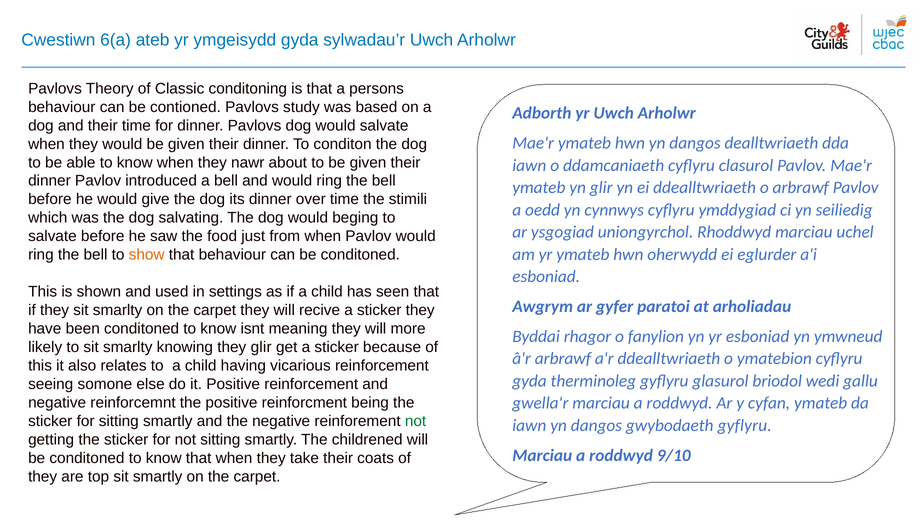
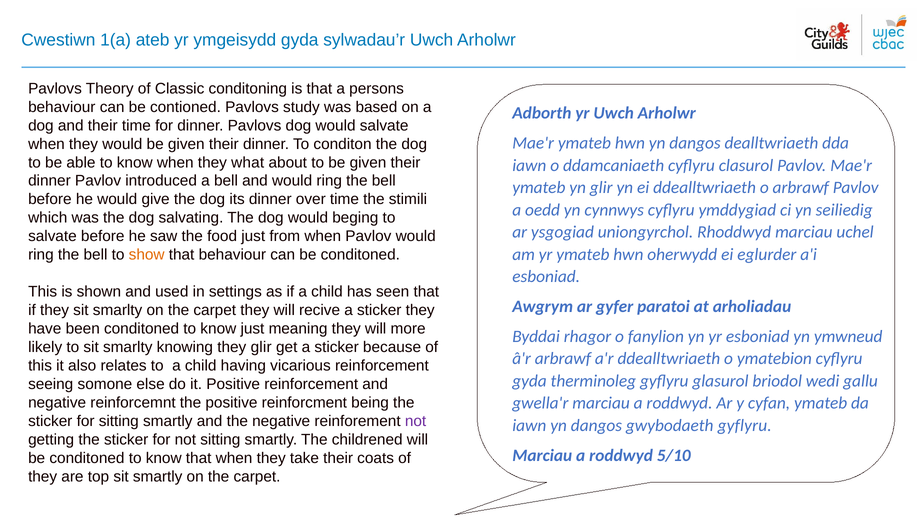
6(a: 6(a -> 1(a
nawr: nawr -> what
know isnt: isnt -> just
not at (416, 421) colour: green -> purple
9/10: 9/10 -> 5/10
